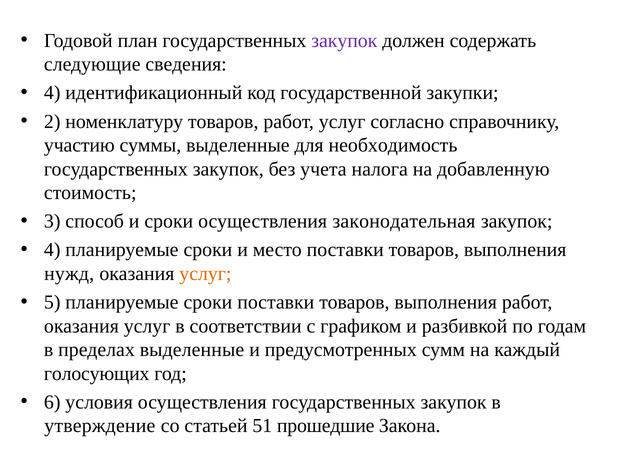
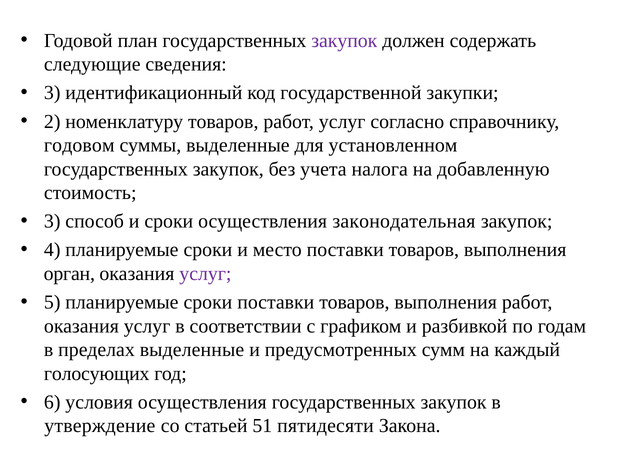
4 at (52, 93): 4 -> 3
участию: участию -> годовом
необходимость: необходимость -> установленном
нужд: нужд -> орган
услуг at (205, 274) colour: orange -> purple
прошедшие: прошедшие -> пятидесяти
